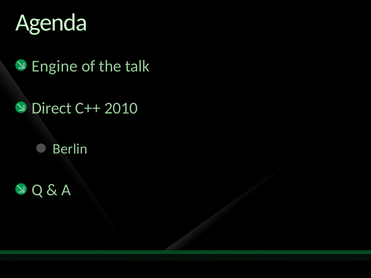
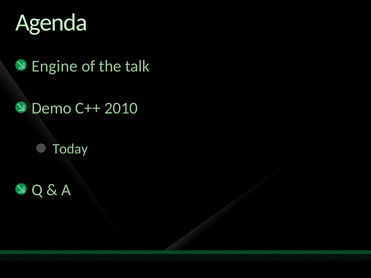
Direct: Direct -> Demo
Berlin: Berlin -> Today
